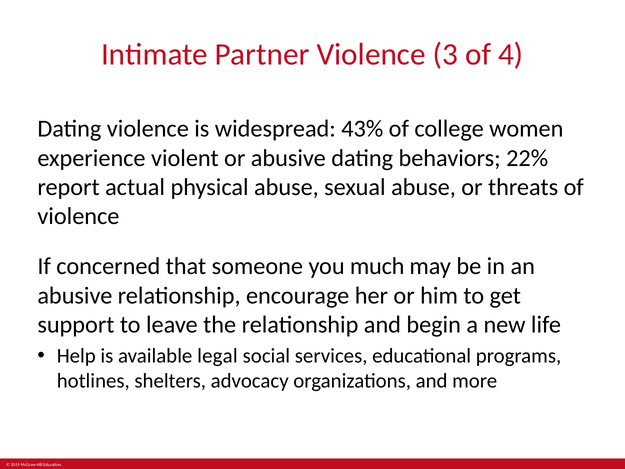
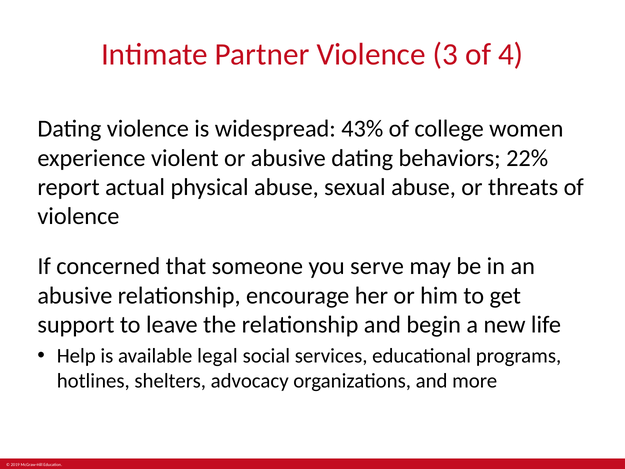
much: much -> serve
